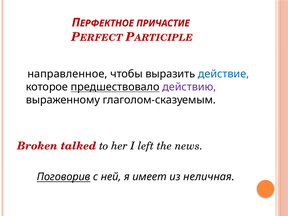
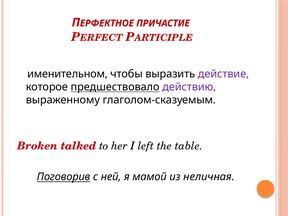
направленное: направленное -> именительном
действие colour: blue -> purple
news: news -> table
имеет: имеет -> мамой
